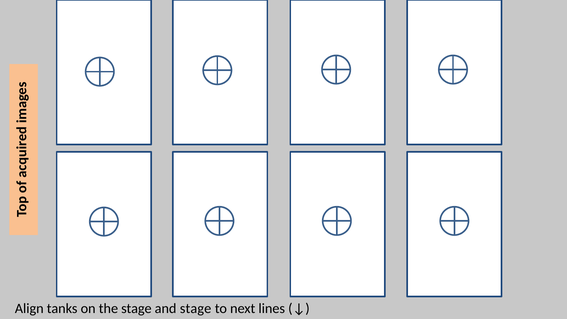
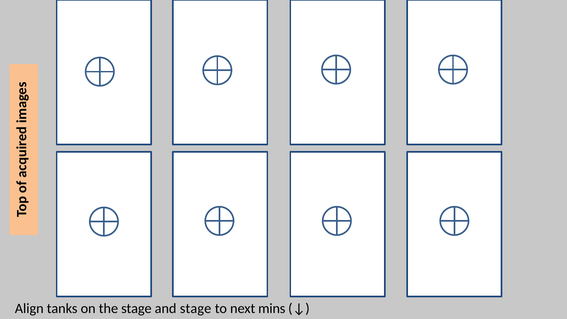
lines: lines -> mins
